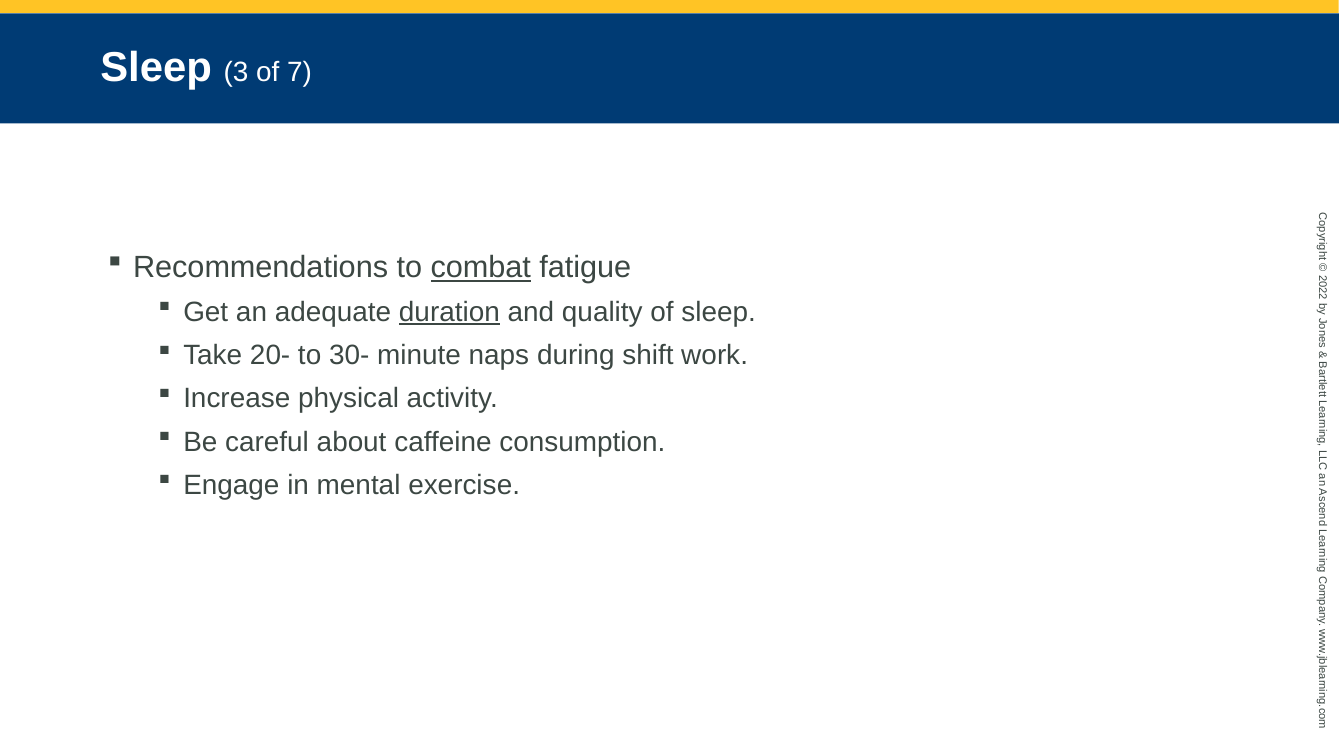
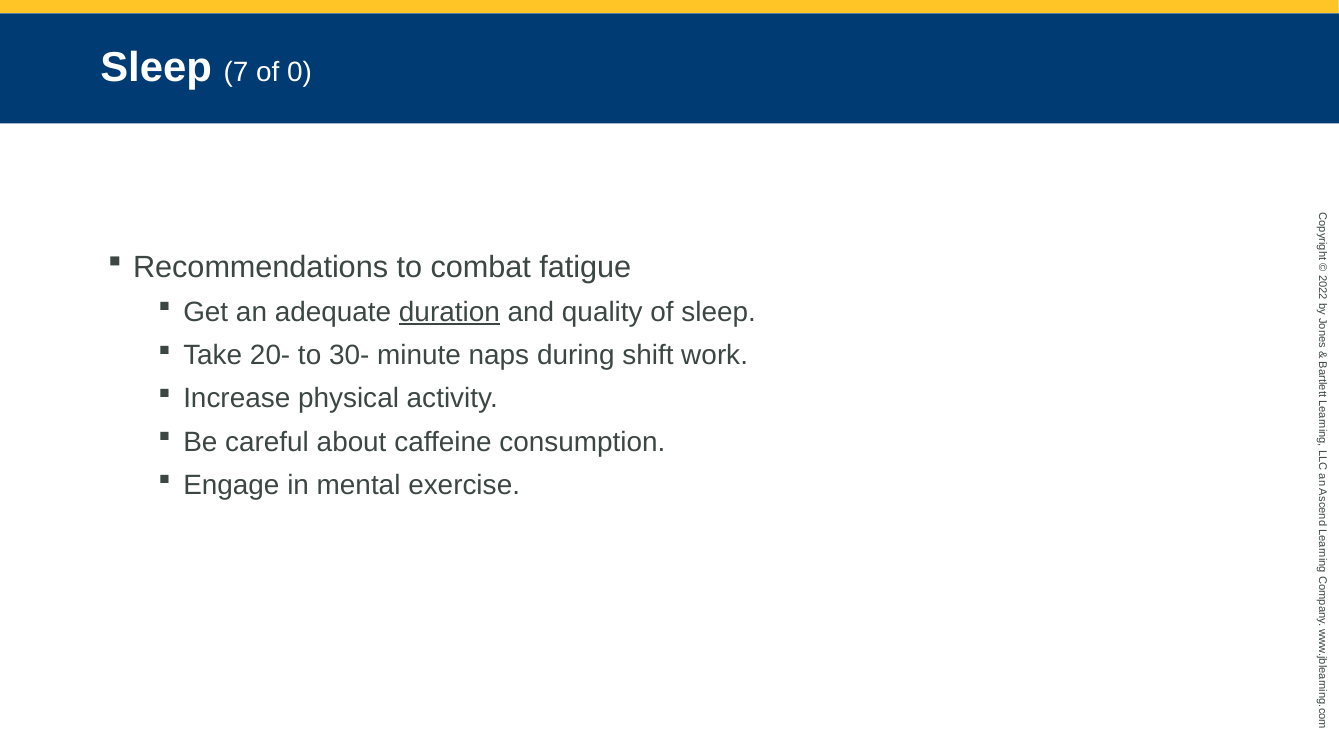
3: 3 -> 7
of 7: 7 -> 0
combat underline: present -> none
